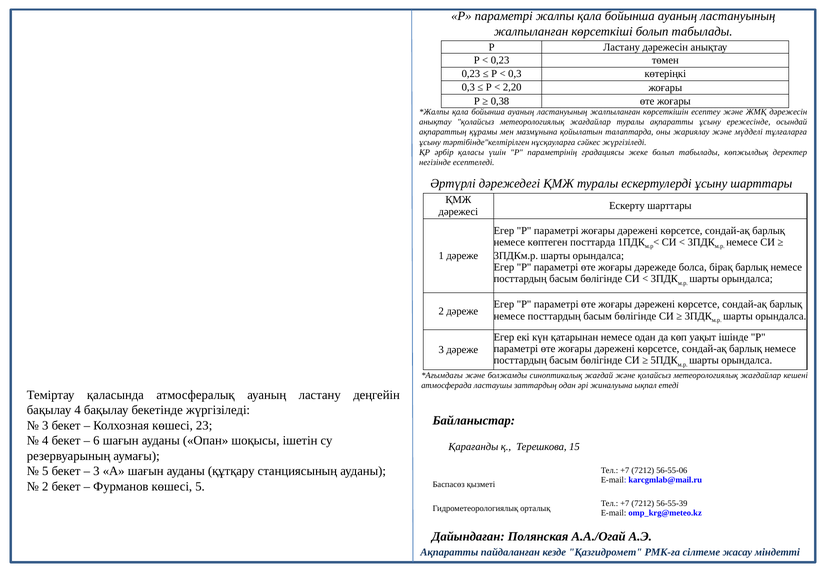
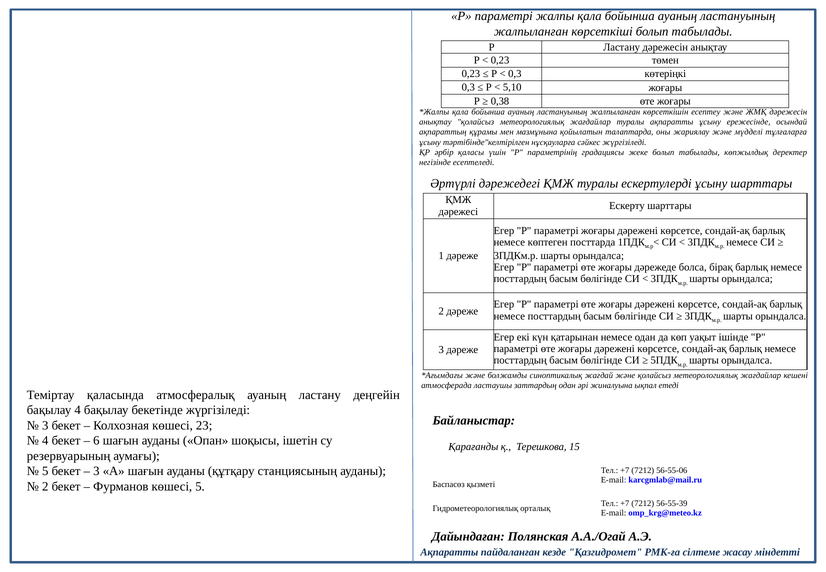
2,20: 2,20 -> 5,10
